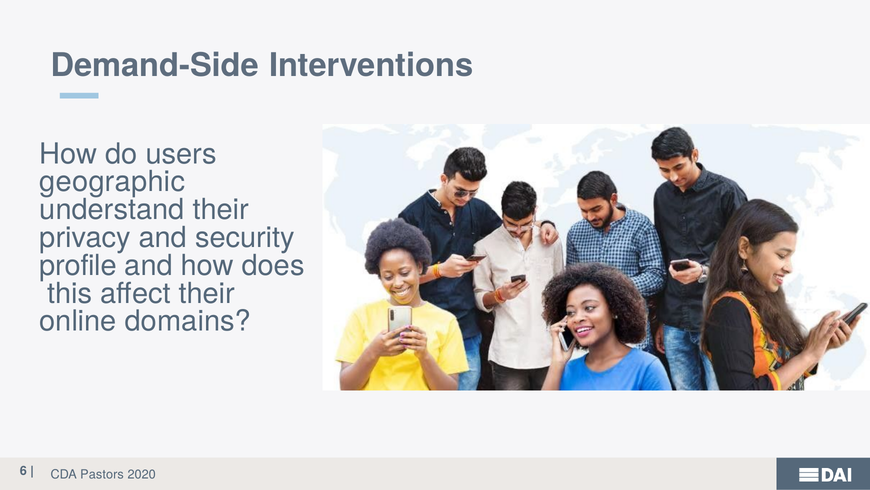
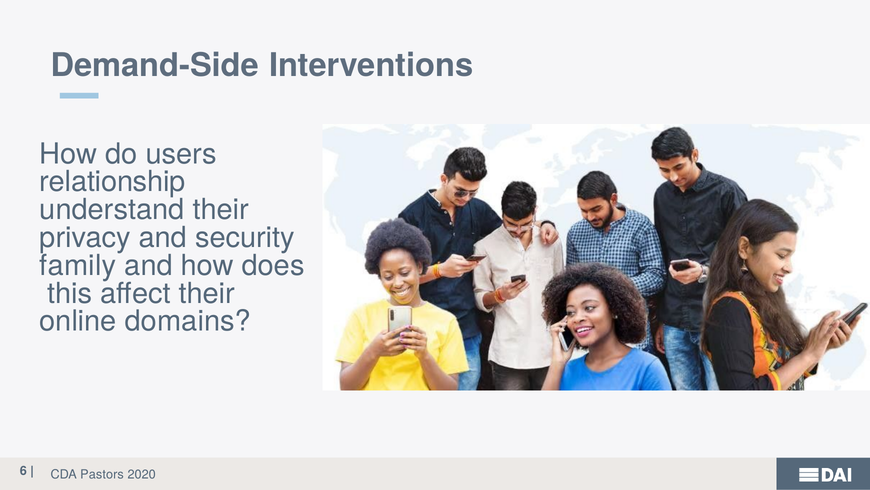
geographic: geographic -> relationship
profile: profile -> family
